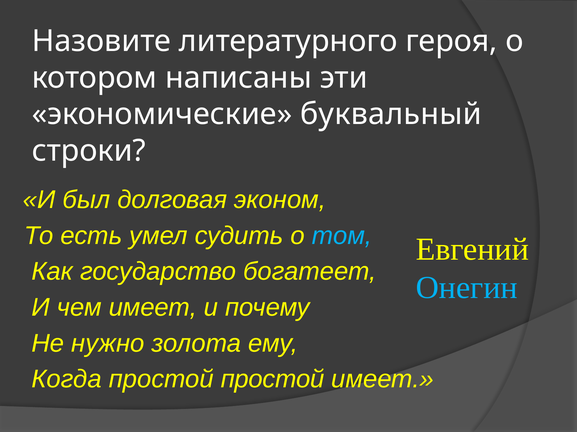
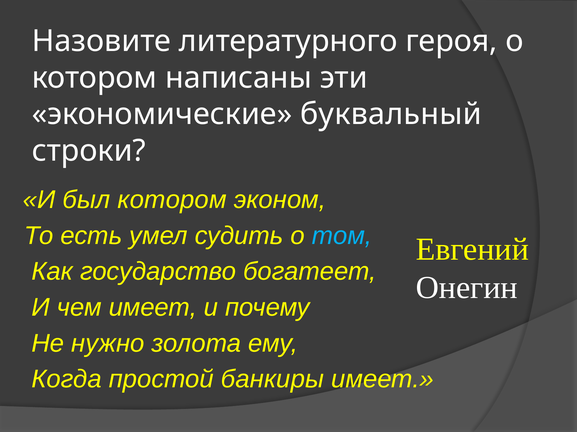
был долговая: долговая -> котором
Онегин colour: light blue -> white
простой простой: простой -> банкиры
